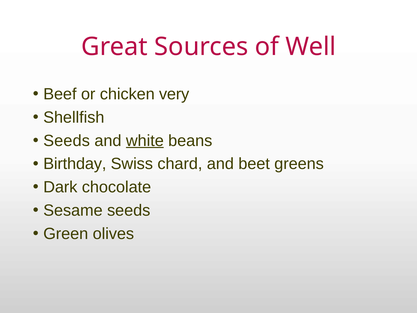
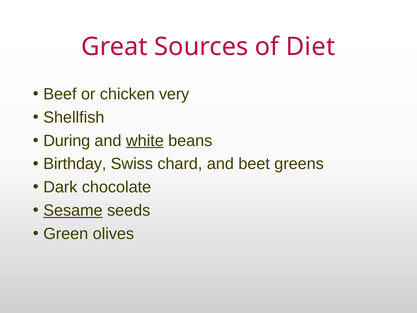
Well: Well -> Diet
Seeds at (67, 141): Seeds -> During
Sesame underline: none -> present
